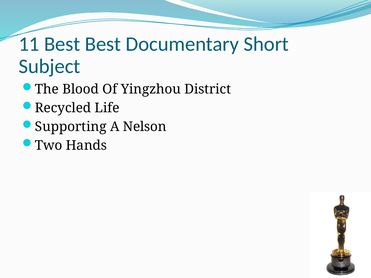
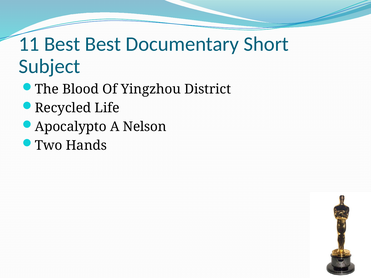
Supporting: Supporting -> Apocalypto
